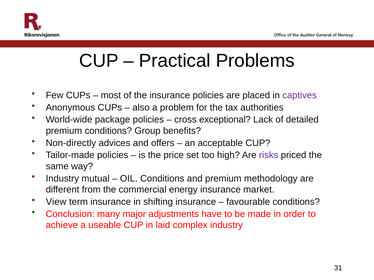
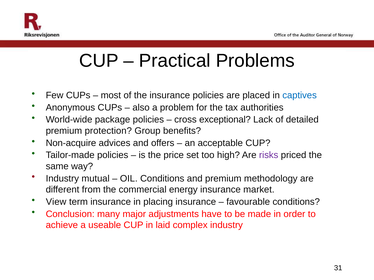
captives colour: purple -> blue
premium conditions: conditions -> protection
Non-directly: Non-directly -> Non-acquire
shifting: shifting -> placing
